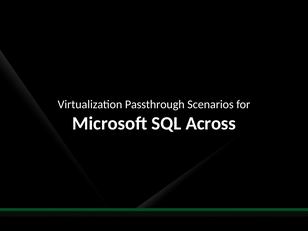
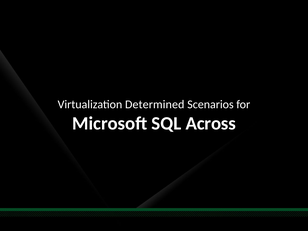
Passthrough: Passthrough -> Determined
